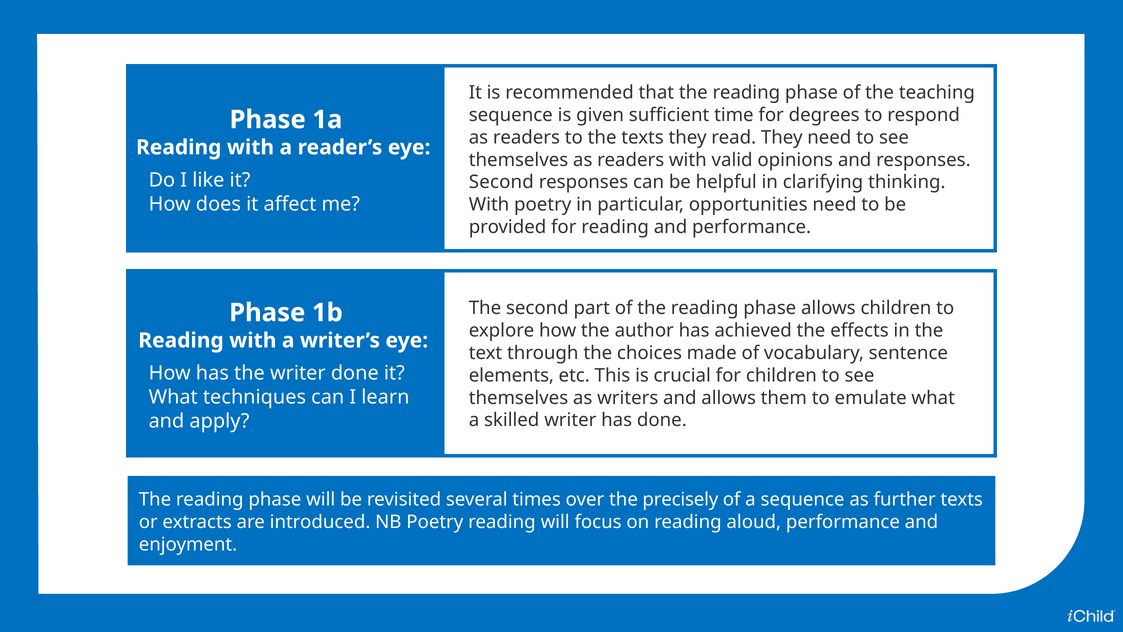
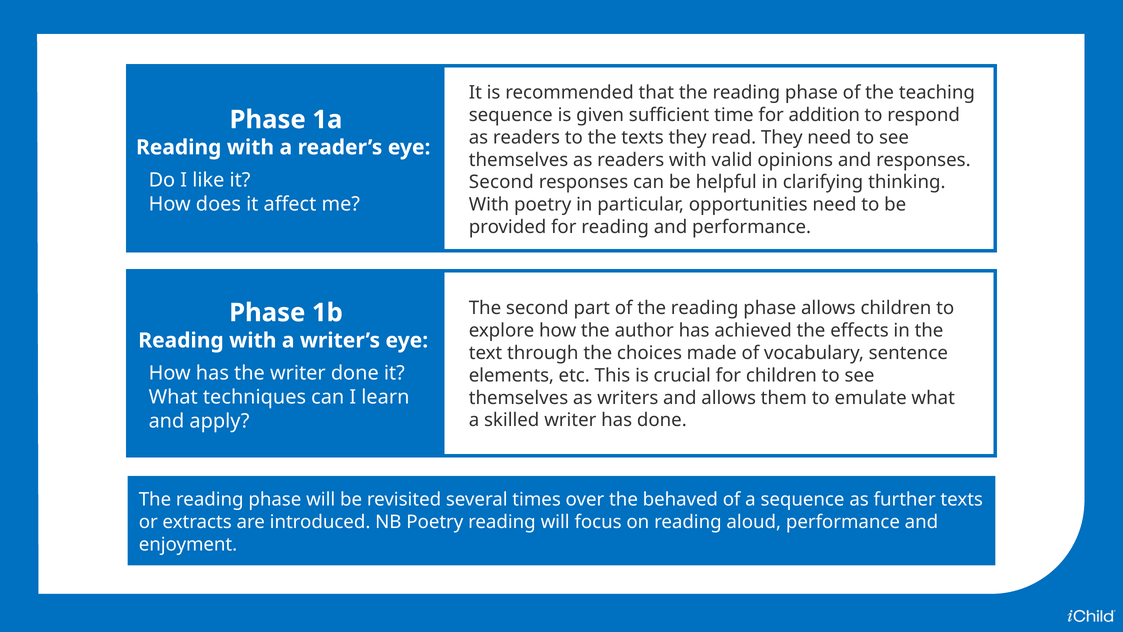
degrees: degrees -> addition
precisely: precisely -> behaved
